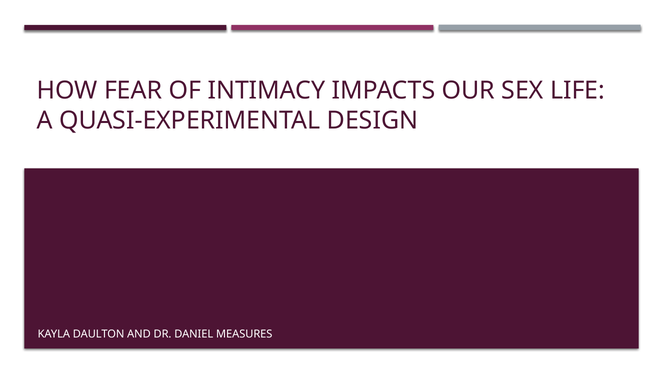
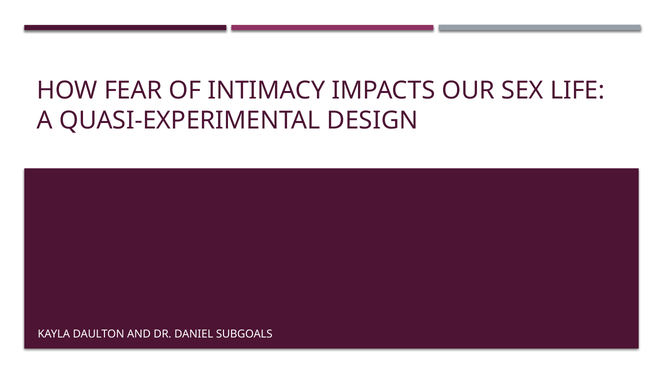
MEASURES: MEASURES -> SUBGOALS
